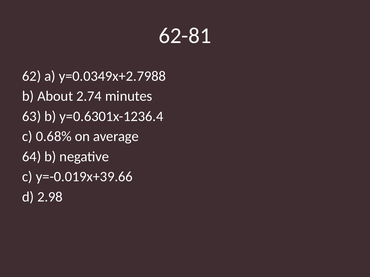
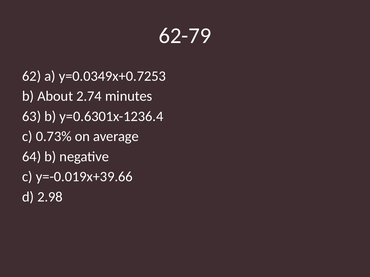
62-81: 62-81 -> 62-79
y=0.0349x+2.7988: y=0.0349x+2.7988 -> y=0.0349x+0.7253
0.68%: 0.68% -> 0.73%
